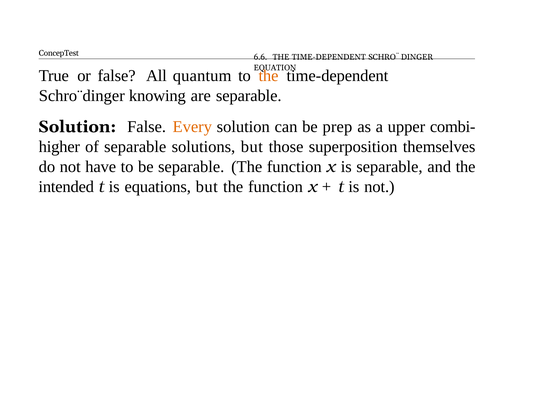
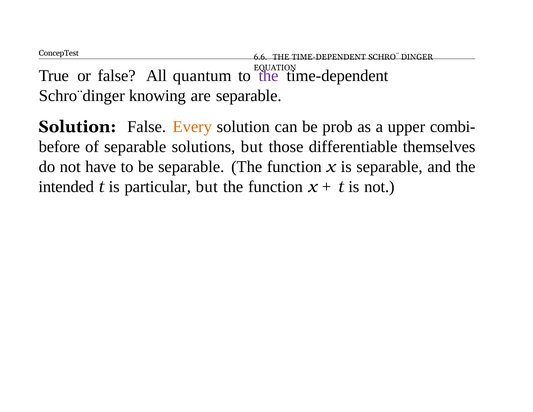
the at (268, 76) colour: orange -> purple
prep: prep -> prob
higher: higher -> before
superposition: superposition -> differentiable
equations: equations -> particular
